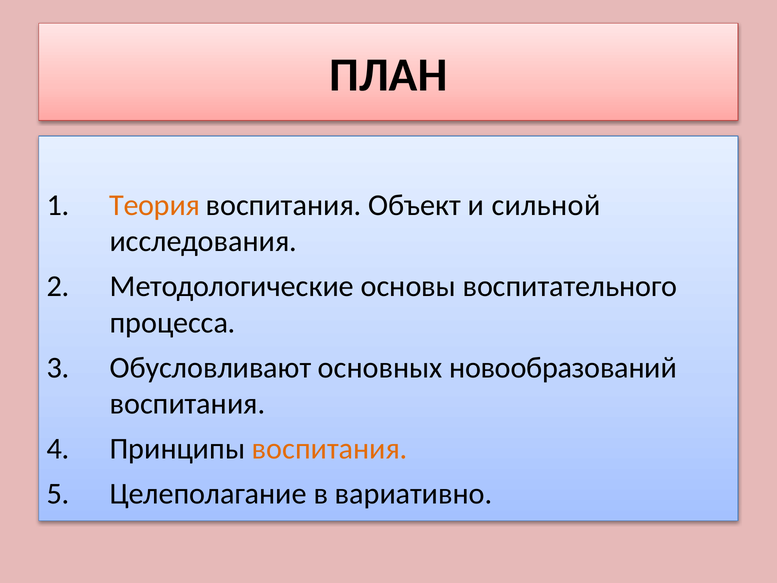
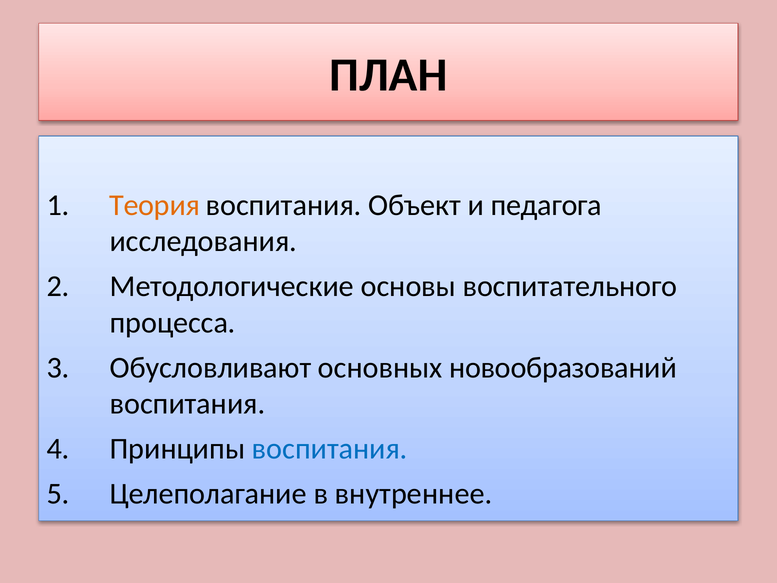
сильной: сильной -> педагога
воспитания at (330, 449) colour: orange -> blue
вариативно: вариативно -> внутреннее
